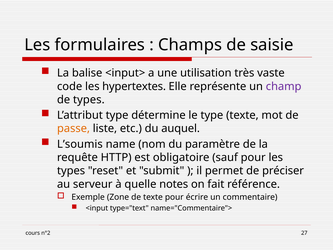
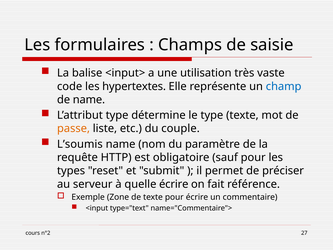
champ colour: purple -> blue
de types: types -> name
auquel: auquel -> couple
quelle notes: notes -> écrire
